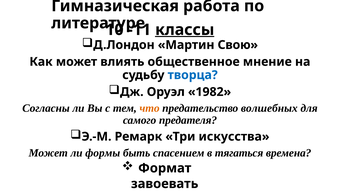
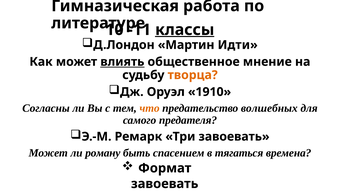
Свою: Свою -> Идти
влиять underline: none -> present
творца colour: blue -> orange
1982: 1982 -> 1910
Три искусства: искусства -> завоевать
формы: формы -> роману
